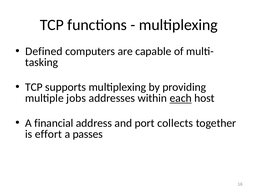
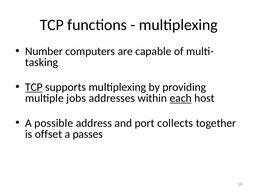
Defined: Defined -> Number
TCP at (34, 87) underline: none -> present
financial: financial -> possible
effort: effort -> offset
